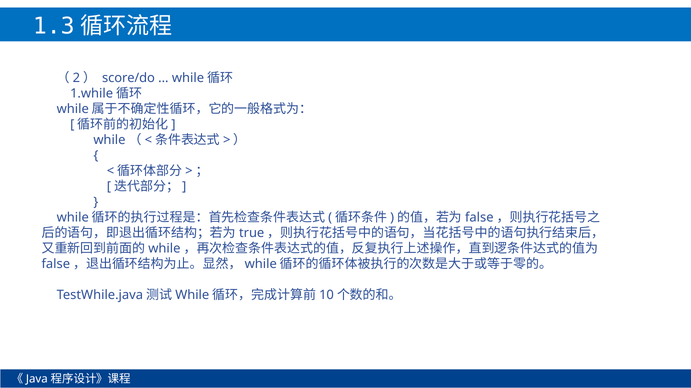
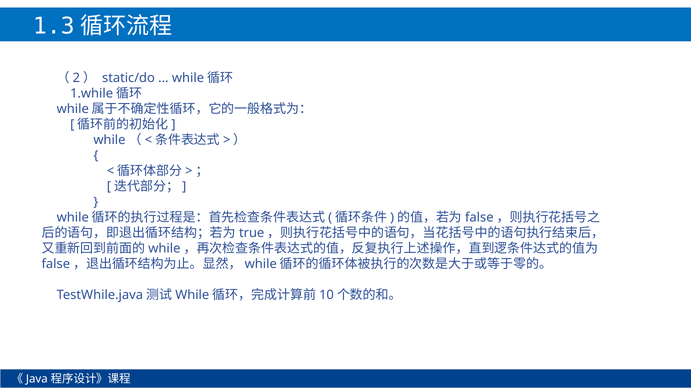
score/do: score/do -> static/do
